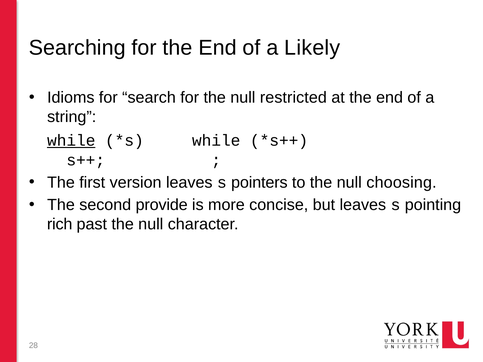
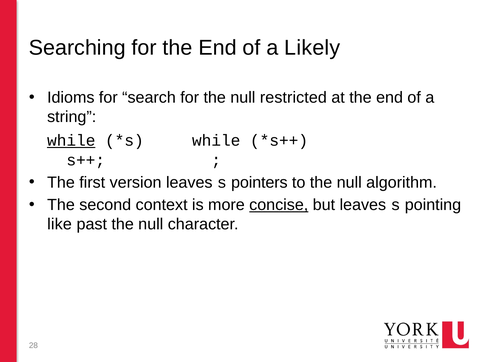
choosing: choosing -> algorithm
provide: provide -> context
concise underline: none -> present
rich: rich -> like
